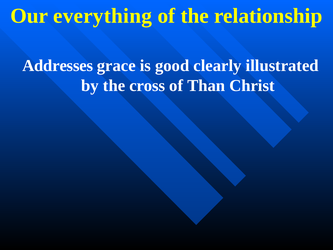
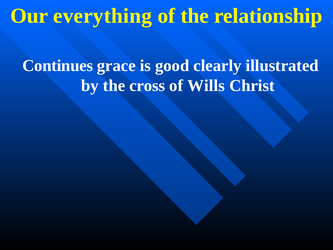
Addresses: Addresses -> Continues
Than: Than -> Wills
